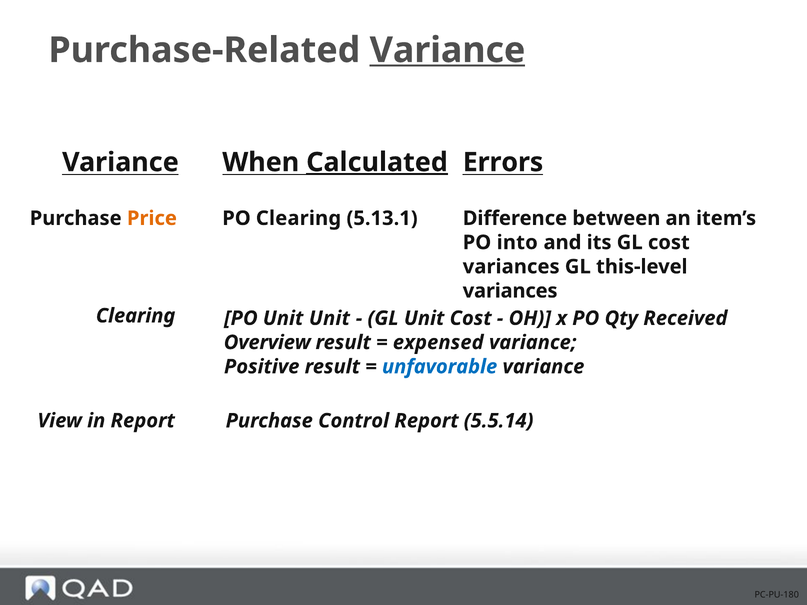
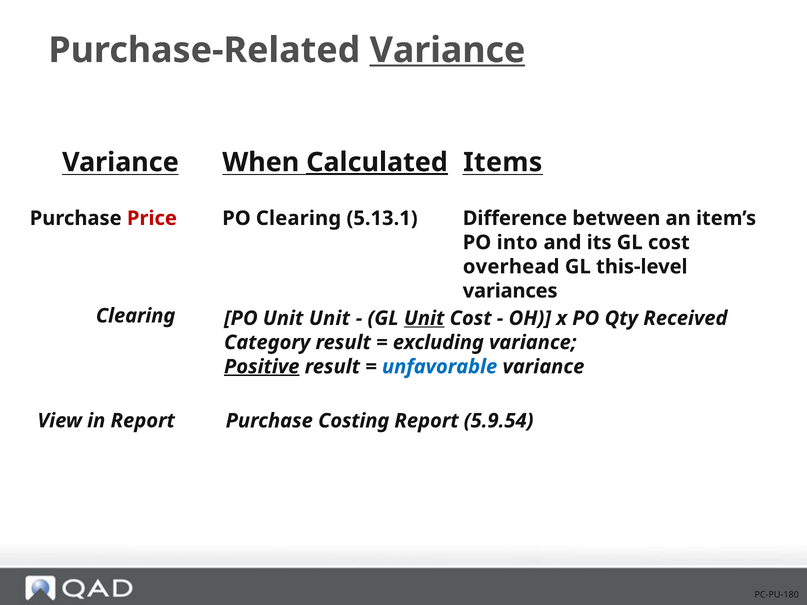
Errors: Errors -> Items
Price colour: orange -> red
variances at (511, 267): variances -> overhead
Unit at (424, 318) underline: none -> present
Overview: Overview -> Category
expensed: expensed -> excluding
Positive underline: none -> present
Control: Control -> Costing
5.5.14: 5.5.14 -> 5.9.54
